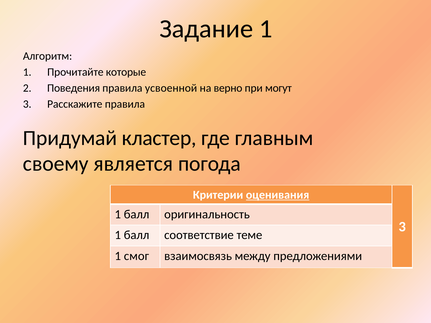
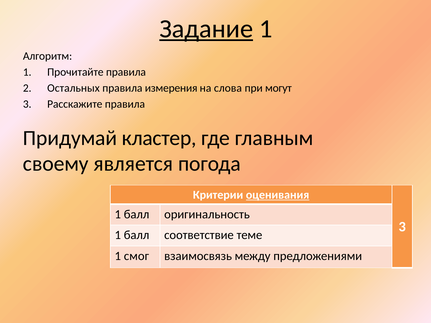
Задание underline: none -> present
Прочитайте которые: которые -> правила
Поведения: Поведения -> Остальных
усвоенной: усвоенной -> измерения
верно: верно -> слова
